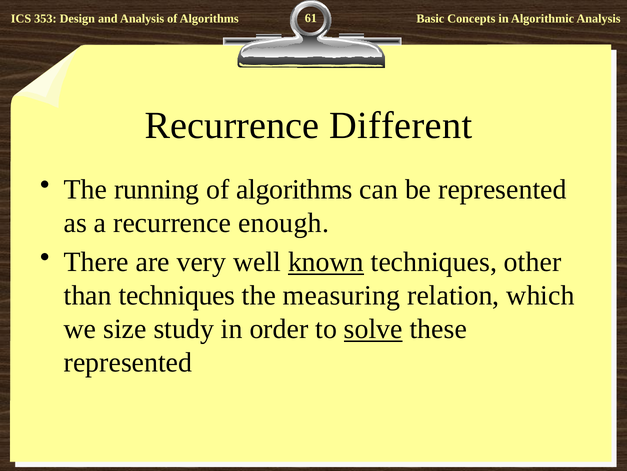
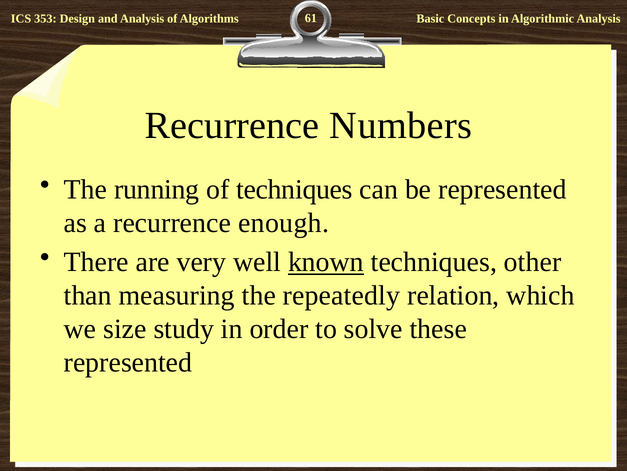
Different: Different -> Numbers
algorithms at (295, 189): algorithms -> techniques
than techniques: techniques -> measuring
measuring: measuring -> repeatedly
solve underline: present -> none
